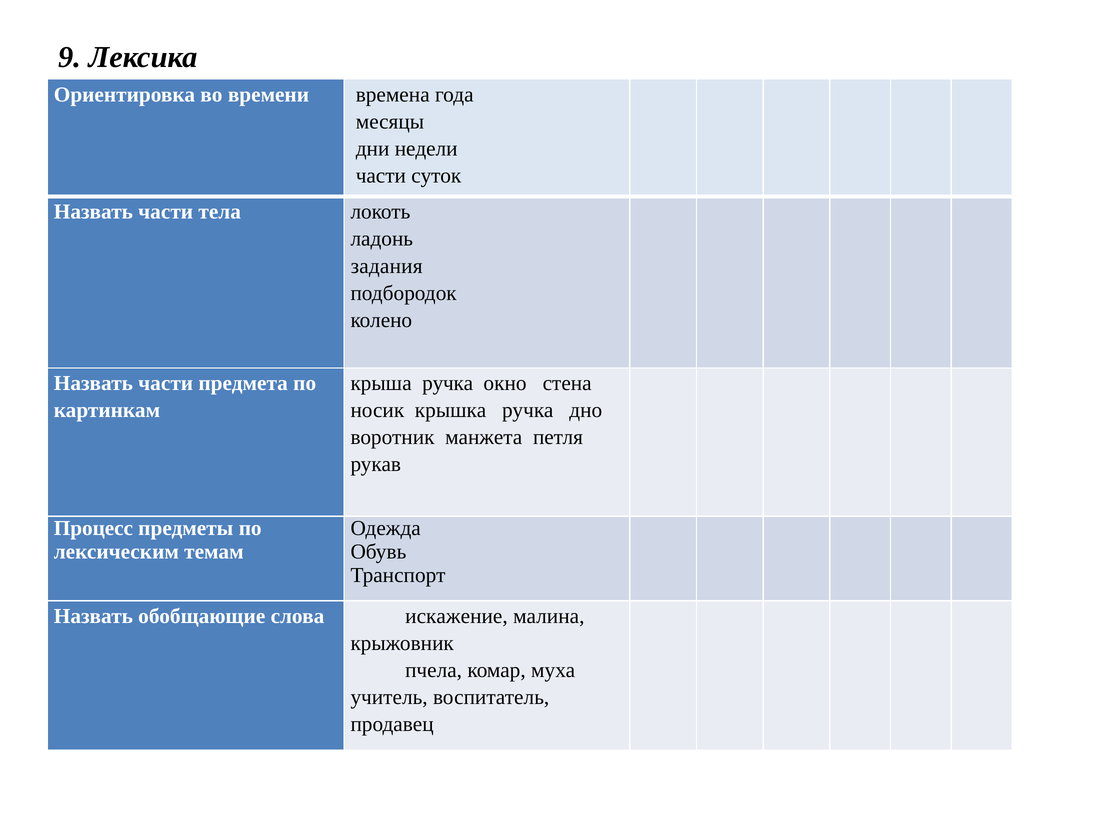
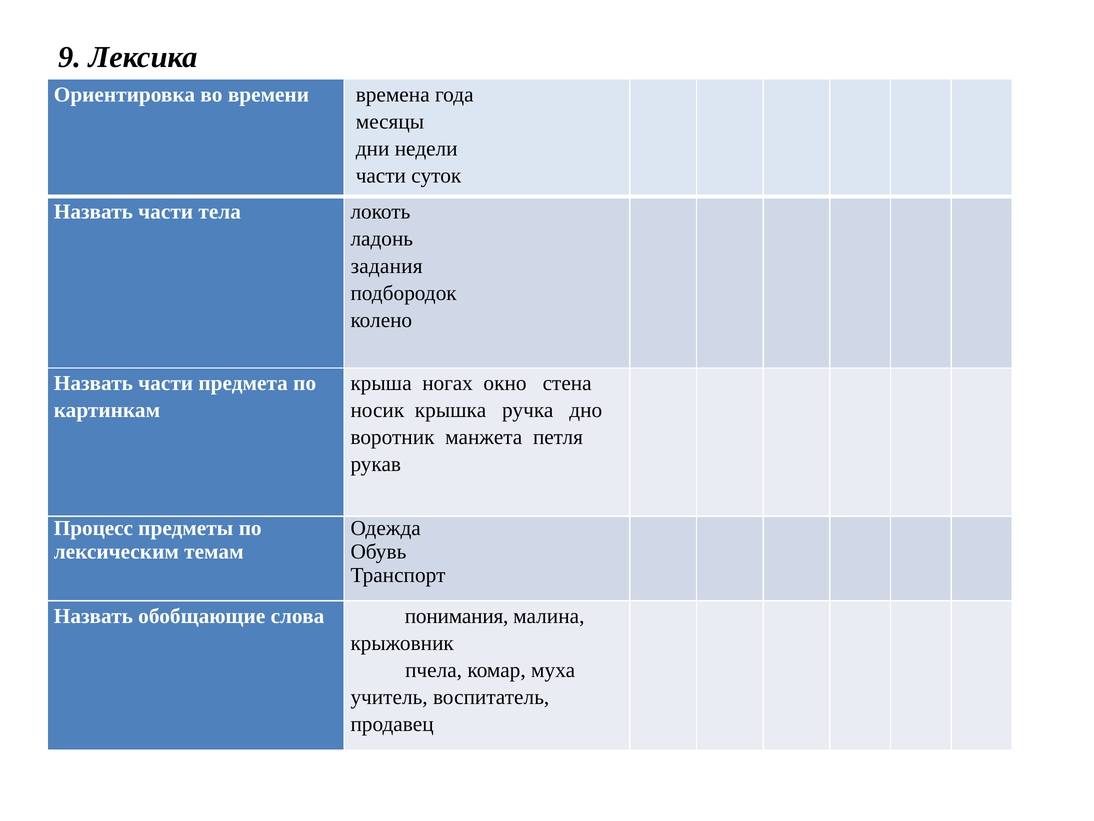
крыша ручка: ручка -> ногах
искажение: искажение -> понимания
